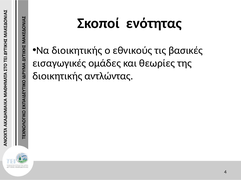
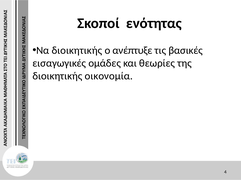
εθνικούς: εθνικούς -> ανέπτυξε
αντλώντας: αντλώντας -> οικονομία
